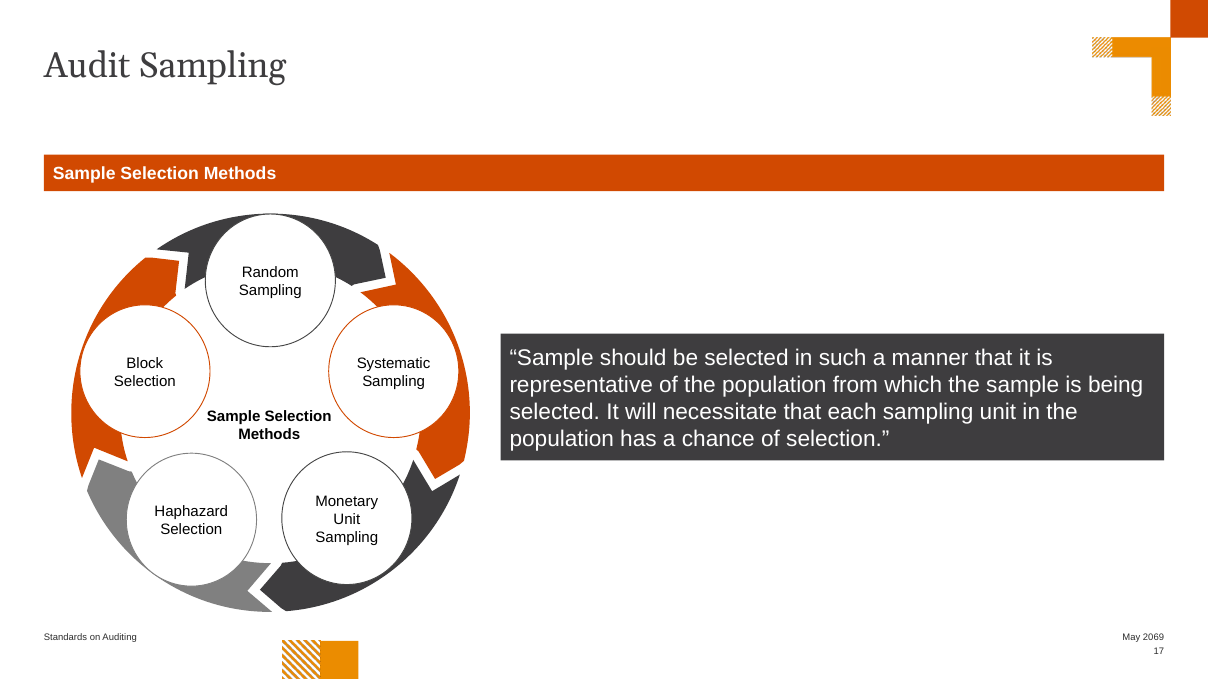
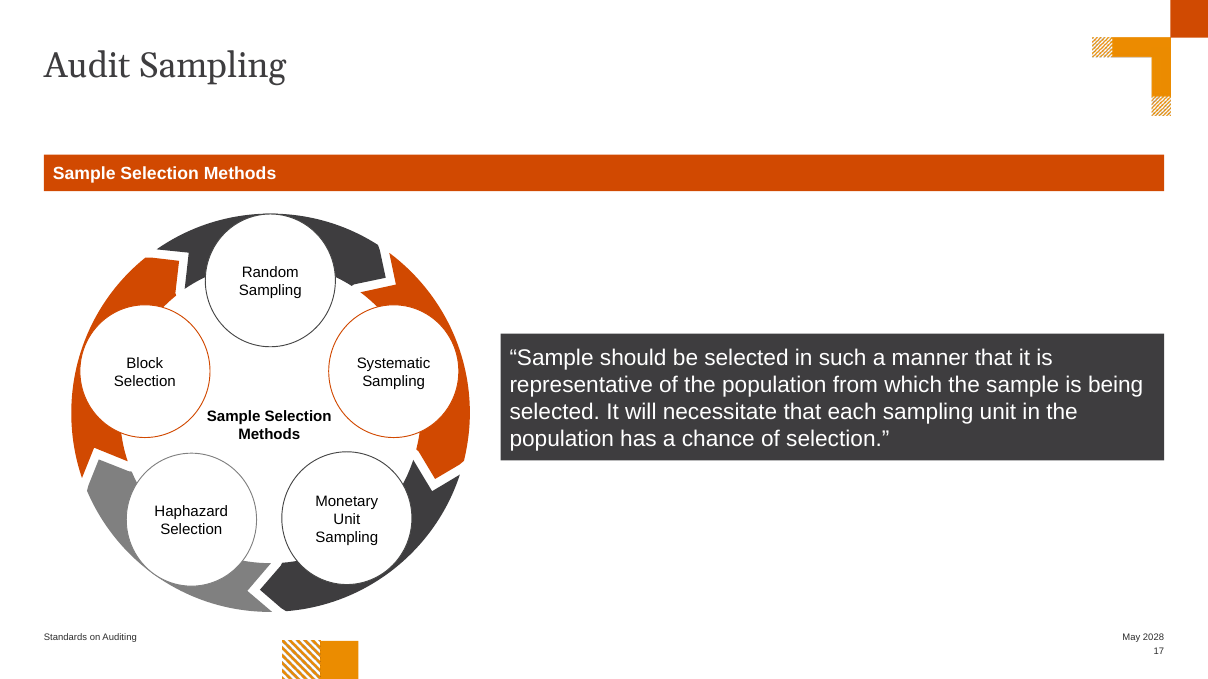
2069: 2069 -> 2028
